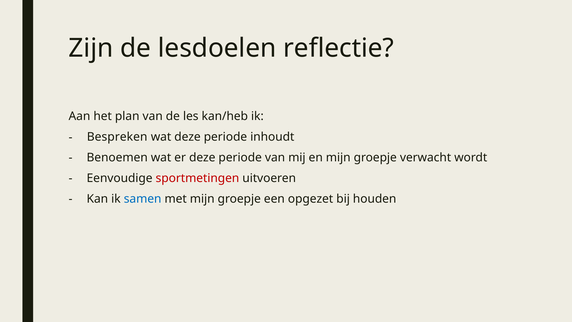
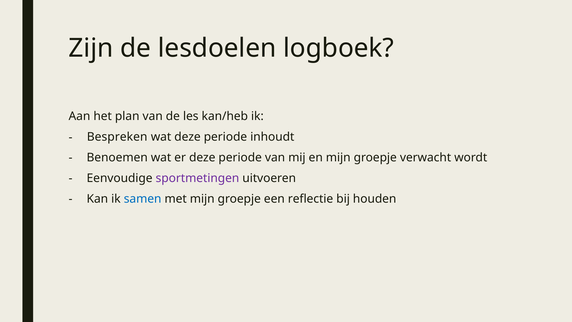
reflectie: reflectie -> logboek
sportmetingen colour: red -> purple
opgezet: opgezet -> reflectie
